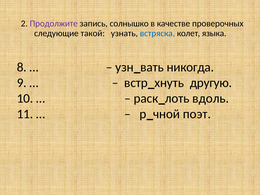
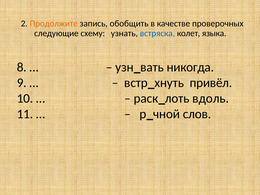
Продолжите colour: purple -> orange
солнышко: солнышко -> обобщить
такой: такой -> схему
другую: другую -> привёл
поэт: поэт -> слов
